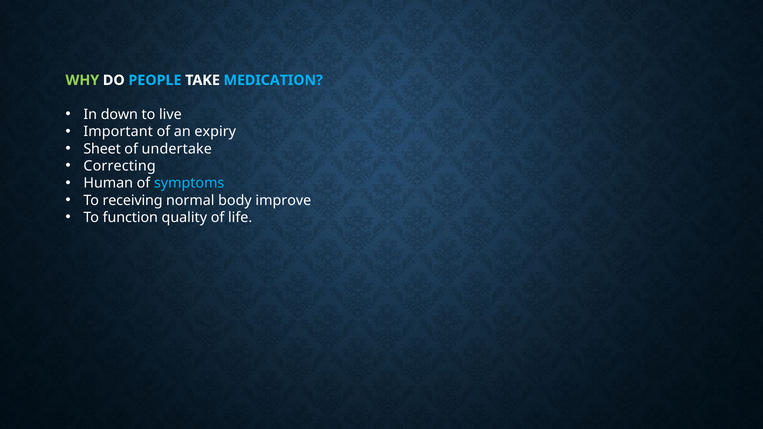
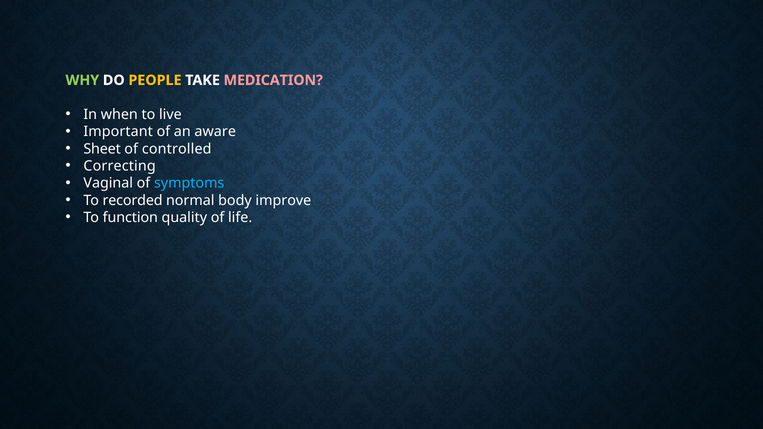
PEOPLE colour: light blue -> yellow
MEDICATION colour: light blue -> pink
down: down -> when
expiry: expiry -> aware
undertake: undertake -> controlled
Human: Human -> Vaginal
receiving: receiving -> recorded
